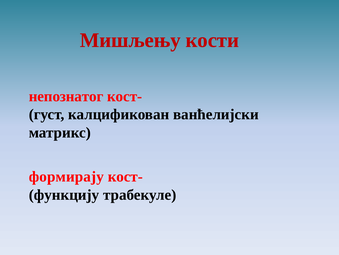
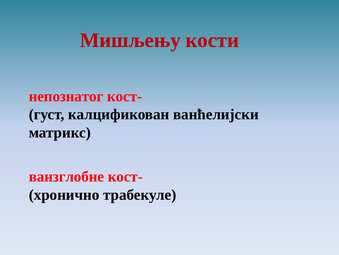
формирају: формирају -> ванзглобне
функцију: функцију -> хронично
